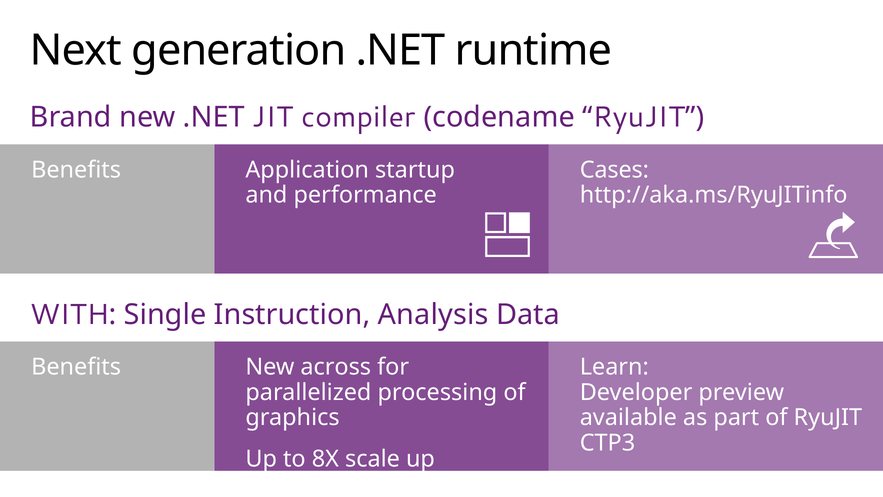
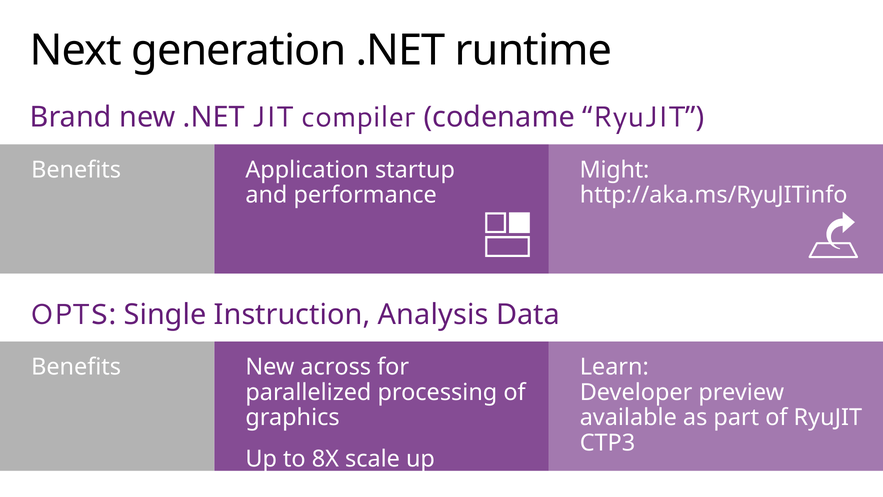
Cases: Cases -> Might
WITH: WITH -> OPTS
